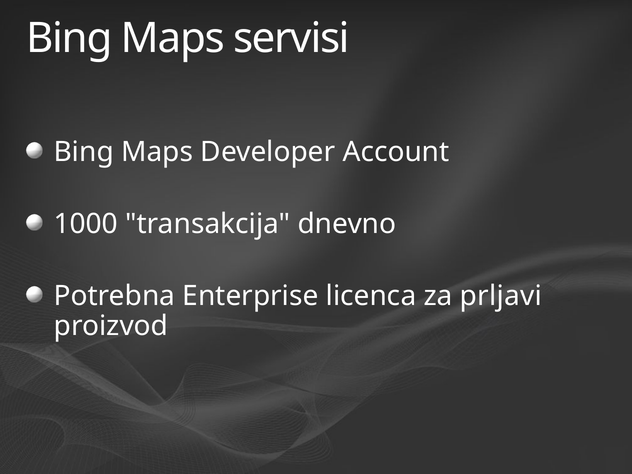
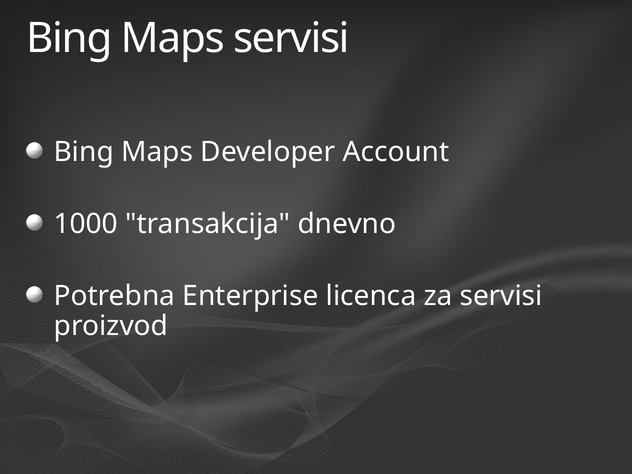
za prljavi: prljavi -> servisi
